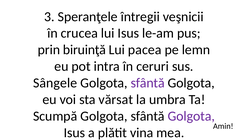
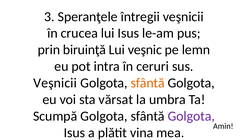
pacea: pacea -> veşnic
Sângele at (55, 83): Sângele -> Veşnicii
sfântă at (148, 83) colour: purple -> orange
